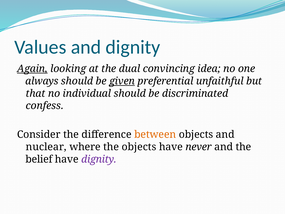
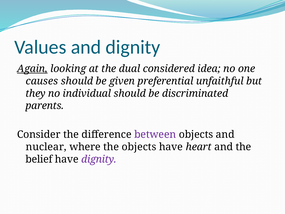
convincing: convincing -> considered
always: always -> causes
given underline: present -> none
that: that -> they
confess: confess -> parents
between colour: orange -> purple
never: never -> heart
